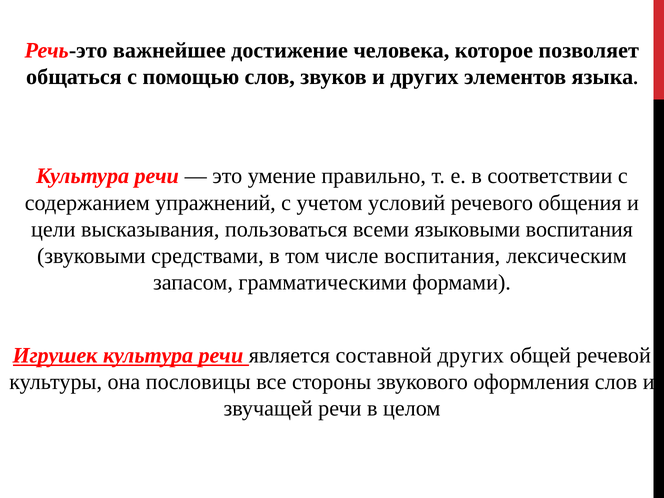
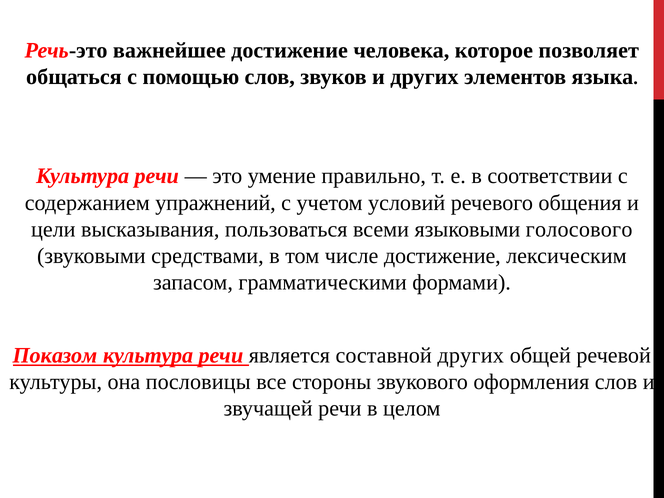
языковыми воспитания: воспитания -> голосового
числе воспитания: воспитания -> достижение
Игрушек: Игрушек -> Показом
